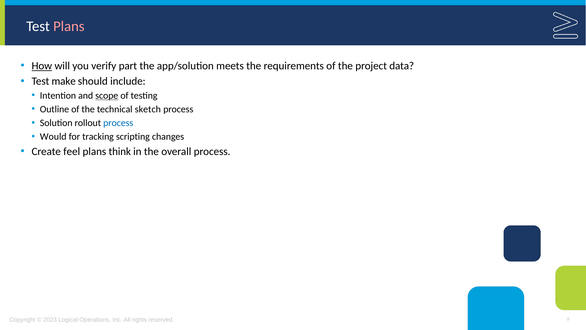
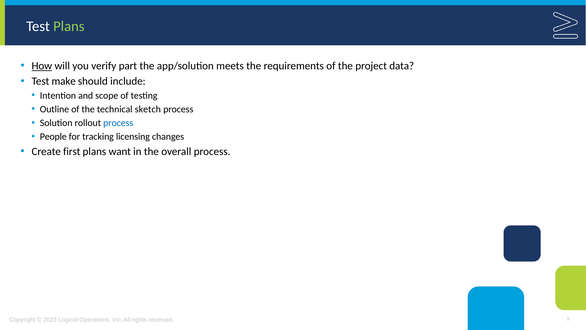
Plans at (69, 26) colour: pink -> light green
scope underline: present -> none
Would: Would -> People
scripting: scripting -> licensing
feel: feel -> first
think: think -> want
